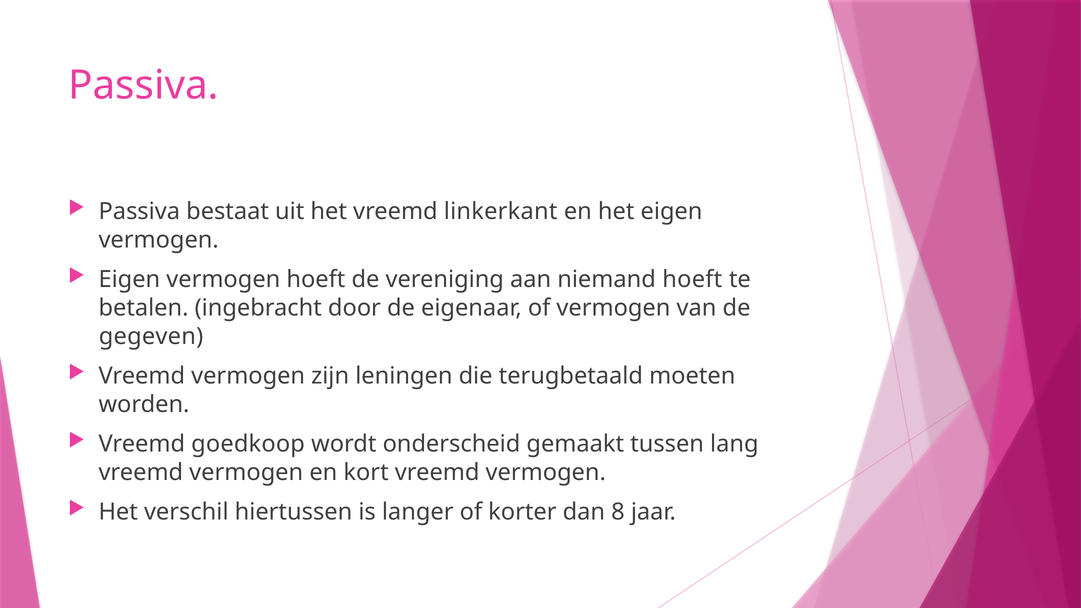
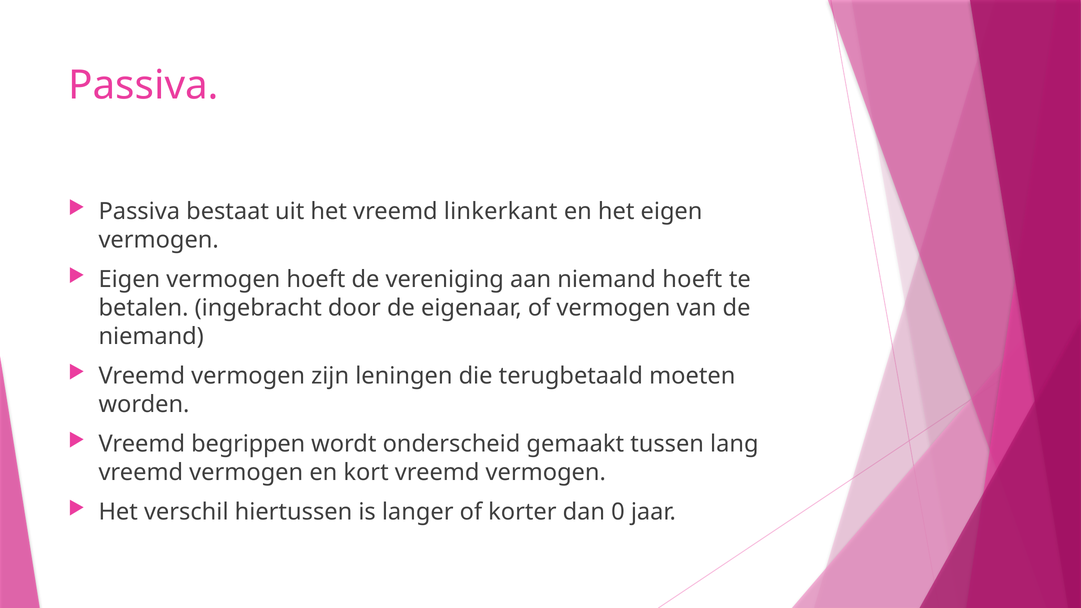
gegeven at (151, 336): gegeven -> niemand
goedkoop: goedkoop -> begrippen
8: 8 -> 0
